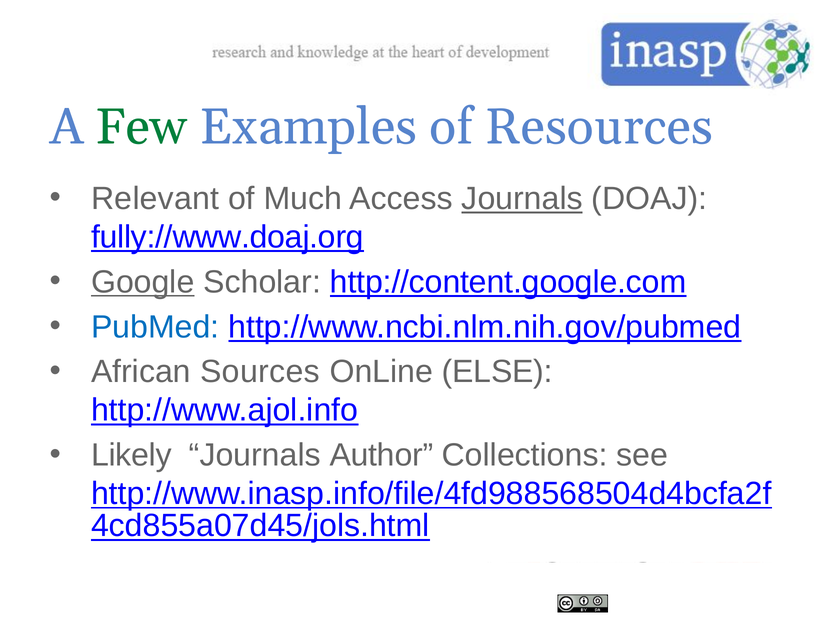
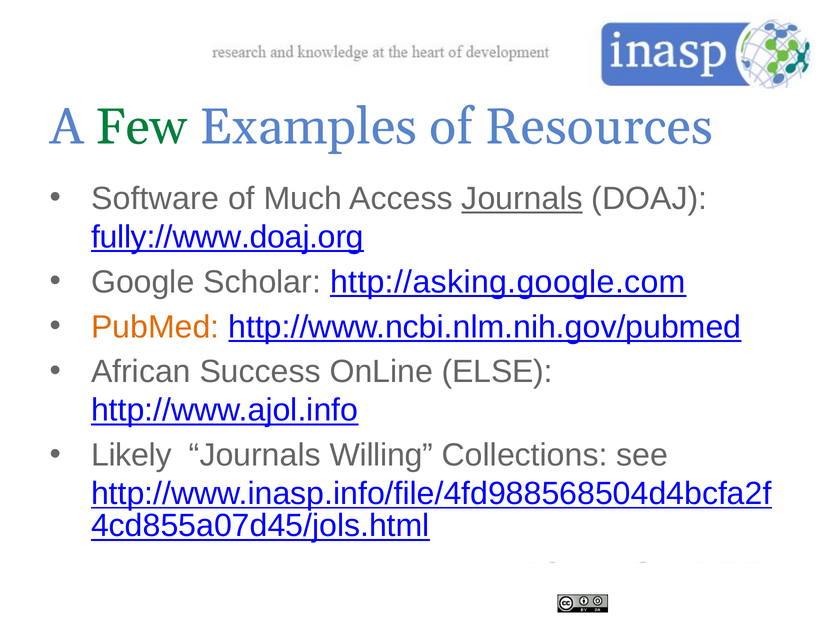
Relevant: Relevant -> Software
Google underline: present -> none
http://content.google.com: http://content.google.com -> http://asking.google.com
PubMed colour: blue -> orange
Sources: Sources -> Success
Author: Author -> Willing
